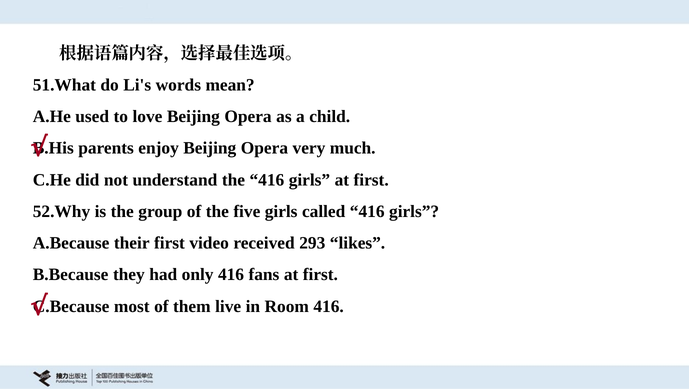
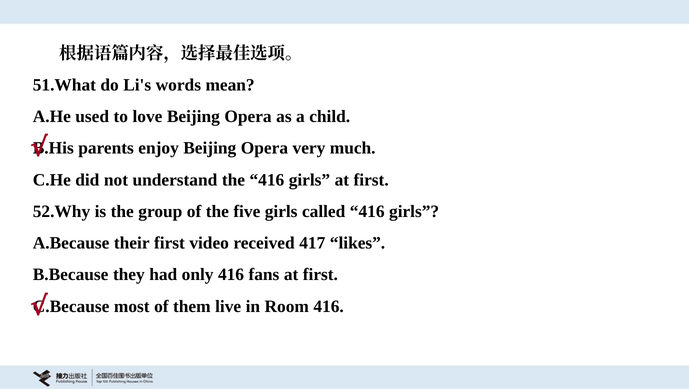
293: 293 -> 417
